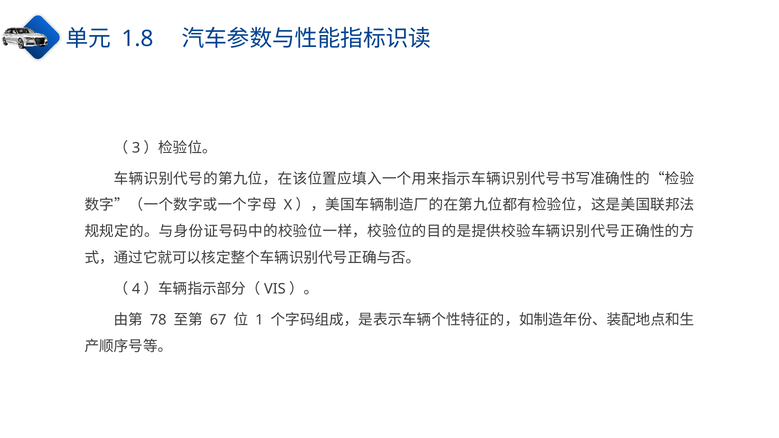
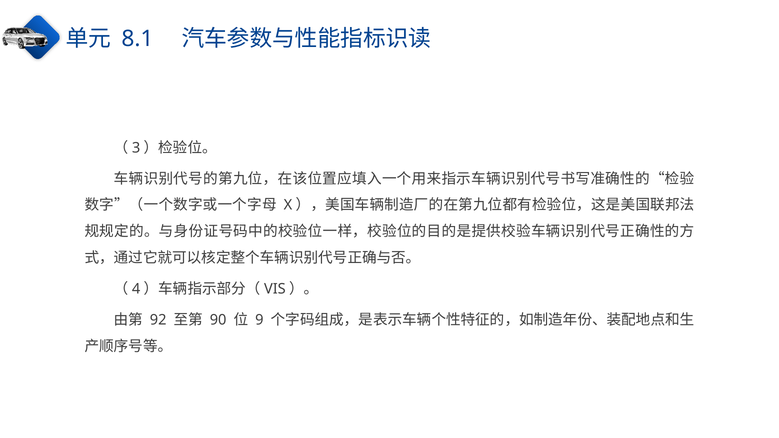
1.8: 1.8 -> 8.1
78: 78 -> 92
67: 67 -> 90
1: 1 -> 9
